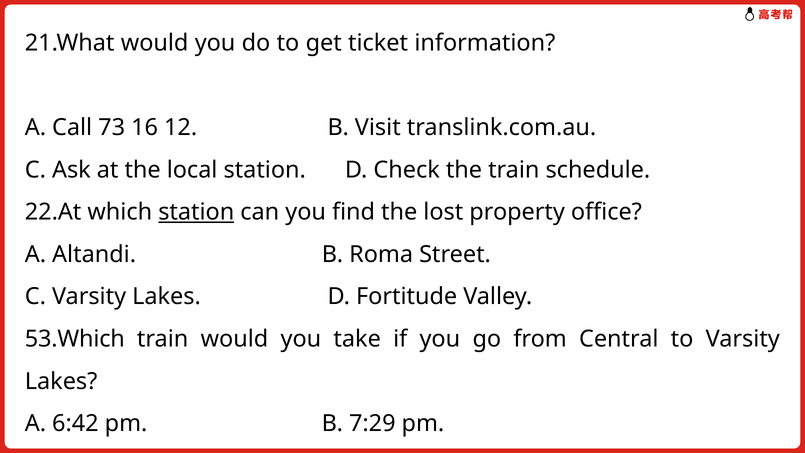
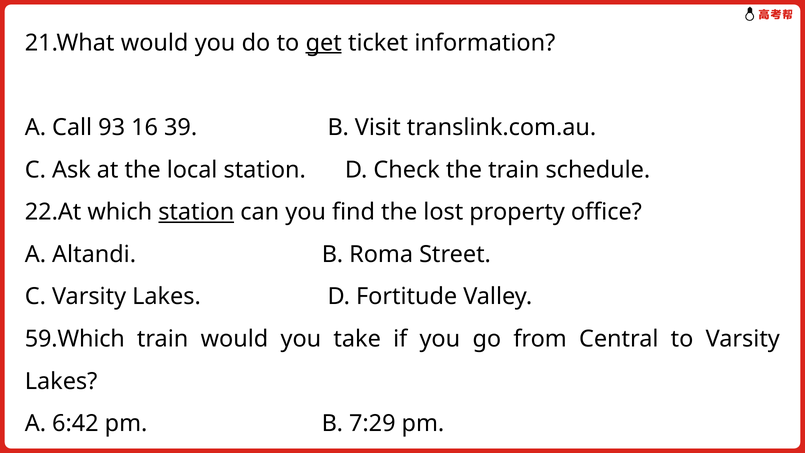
get underline: none -> present
73: 73 -> 93
12: 12 -> 39
53.Which: 53.Which -> 59.Which
